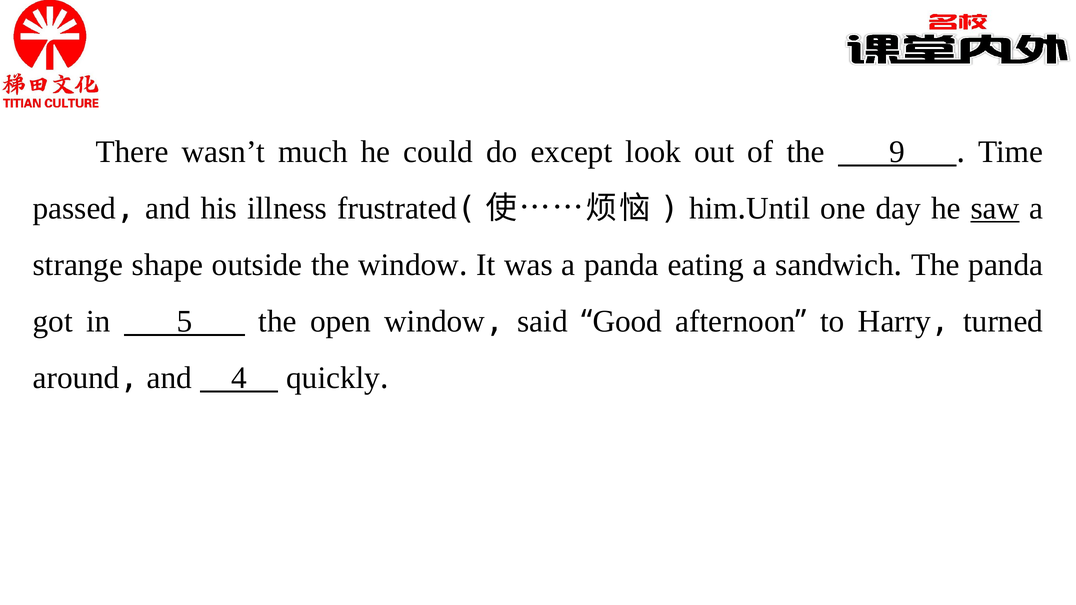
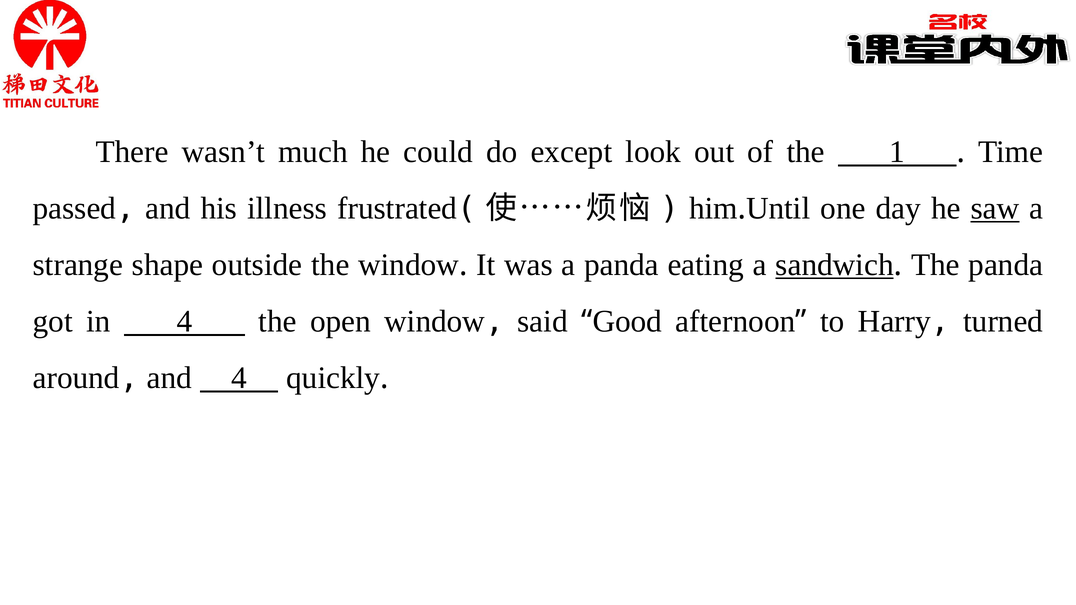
9: 9 -> 1
sandwich underline: none -> present
in 5: 5 -> 4
